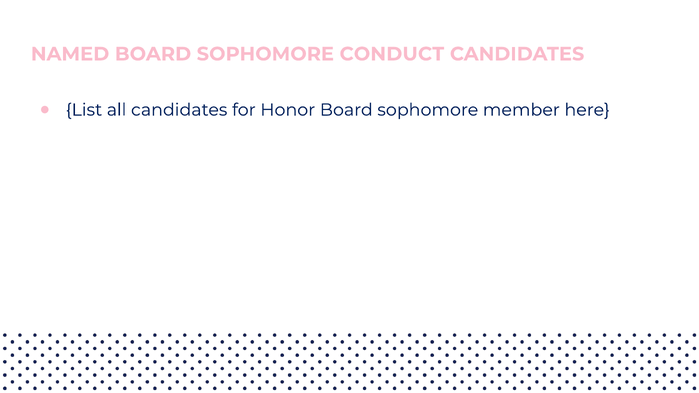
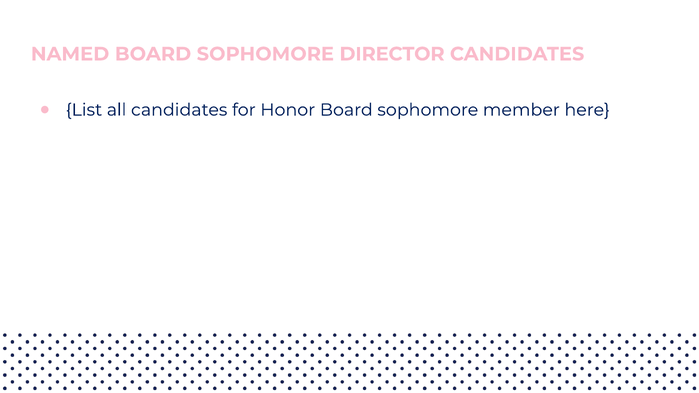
CONDUCT: CONDUCT -> DIRECTOR
